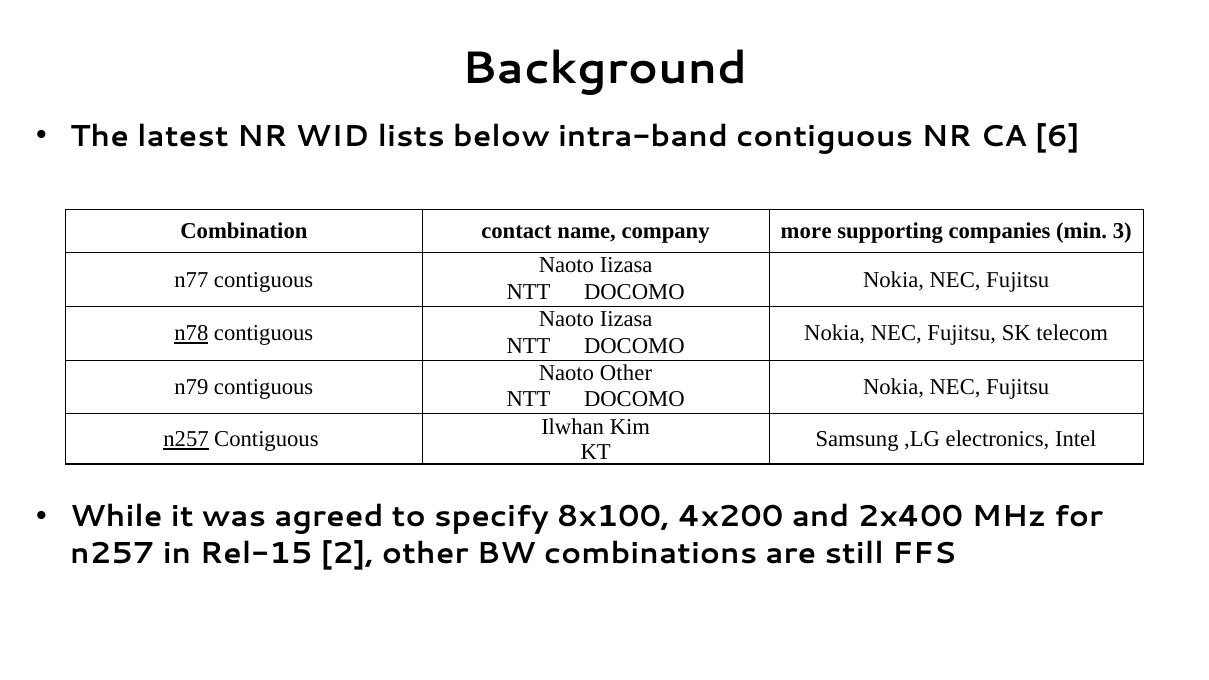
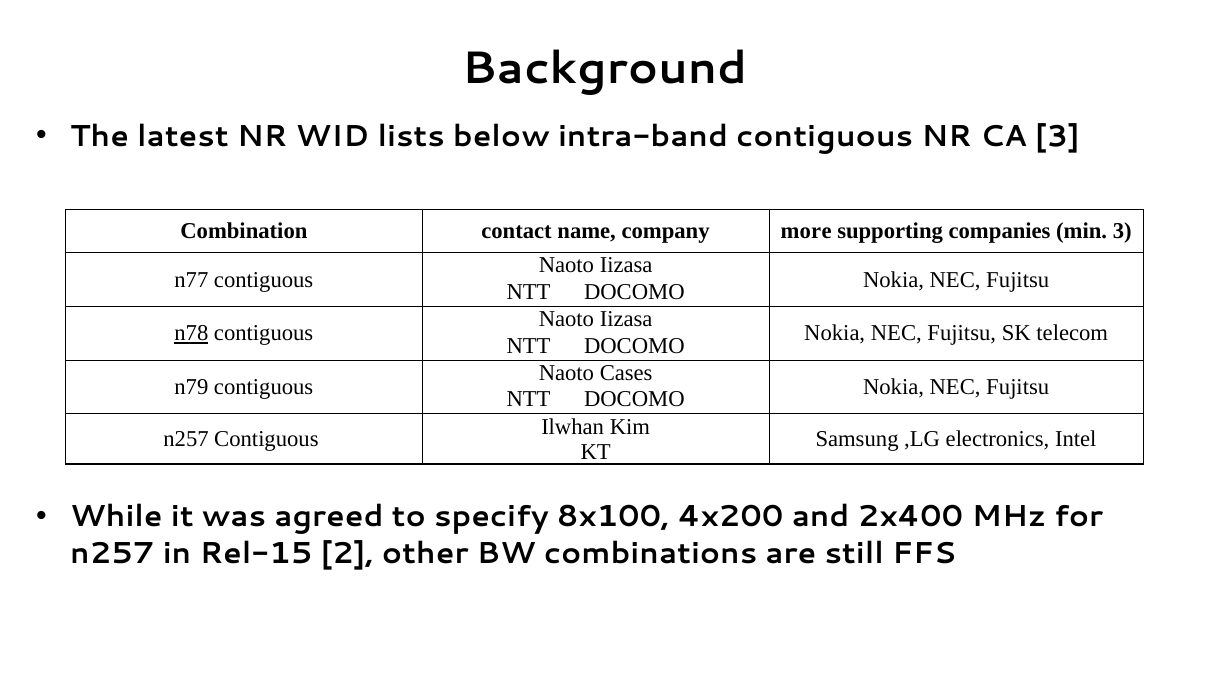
CA 6: 6 -> 3
Naoto Other: Other -> Cases
n257 at (186, 439) underline: present -> none
